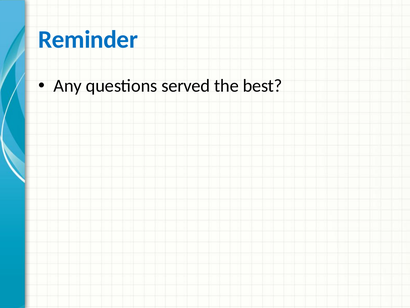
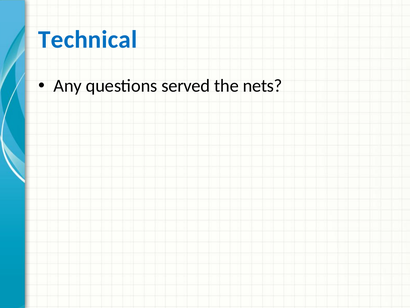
Reminder: Reminder -> Technical
best: best -> nets
